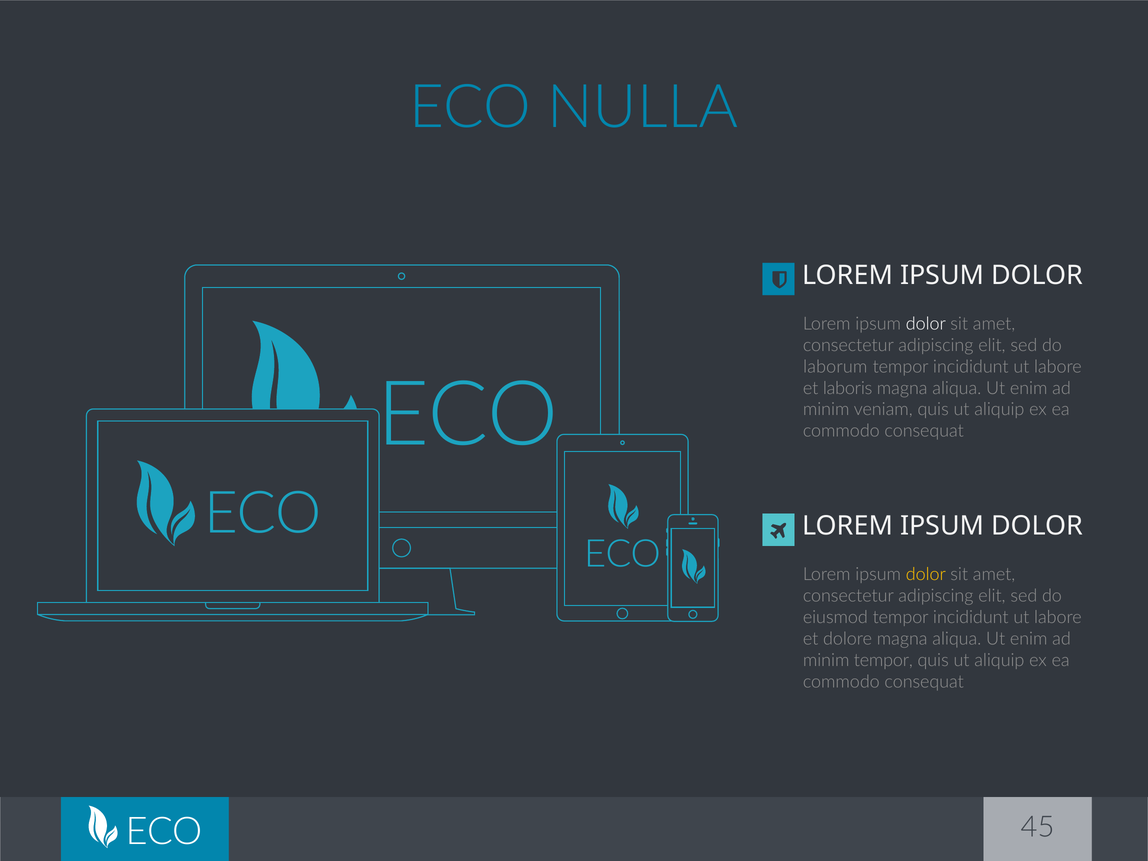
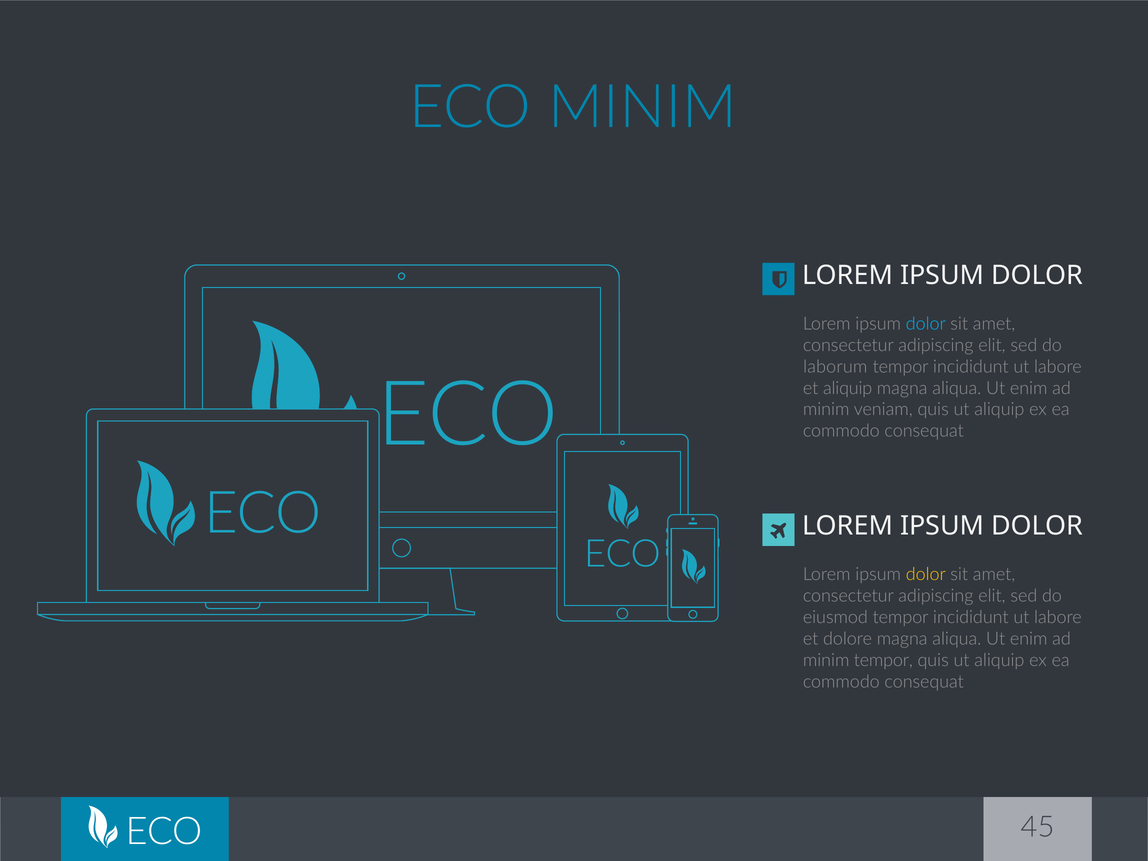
ECO NULLA: NULLA -> MINIM
dolor at (926, 324) colour: white -> light blue
et laboris: laboris -> aliquip
